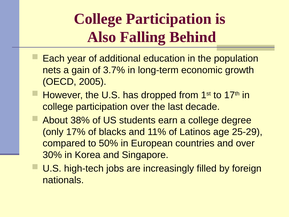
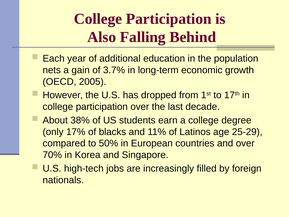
30%: 30% -> 70%
